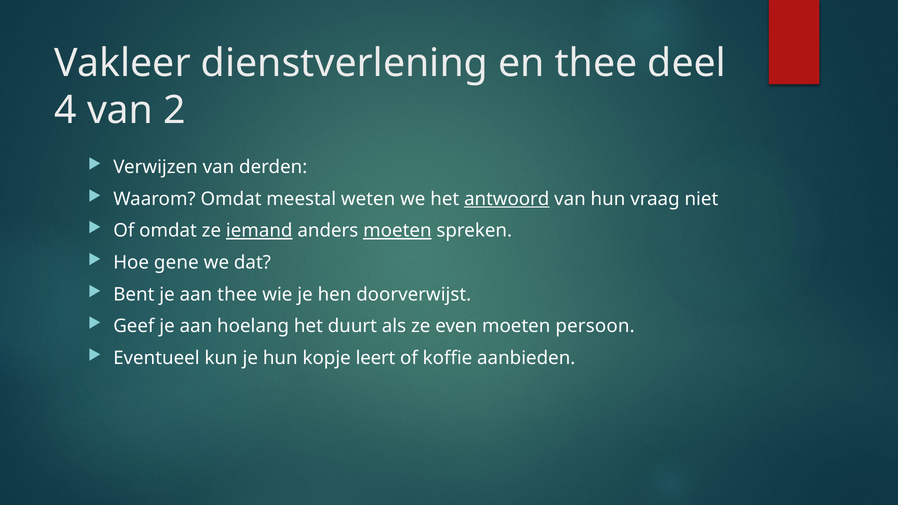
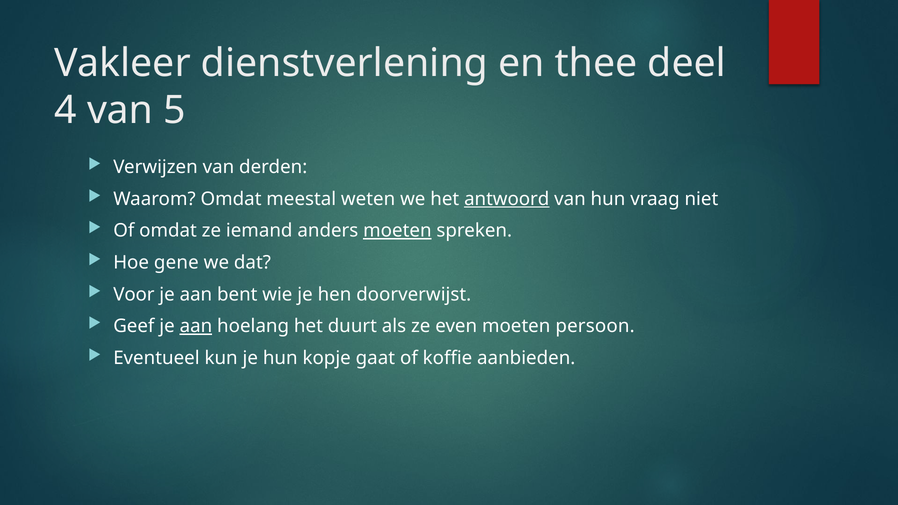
2: 2 -> 5
iemand underline: present -> none
Bent: Bent -> Voor
aan thee: thee -> bent
aan at (196, 326) underline: none -> present
leert: leert -> gaat
